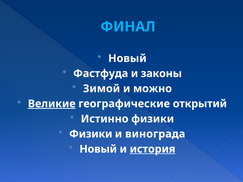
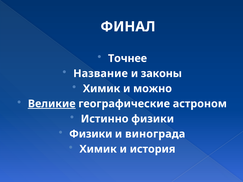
ФИНАЛ colour: light blue -> white
Новый at (127, 58): Новый -> Точнее
Фастфуда: Фастфуда -> Название
Зимой at (102, 89): Зимой -> Химик
открытий: открытий -> астроном
Новый at (98, 149): Новый -> Химик
история underline: present -> none
